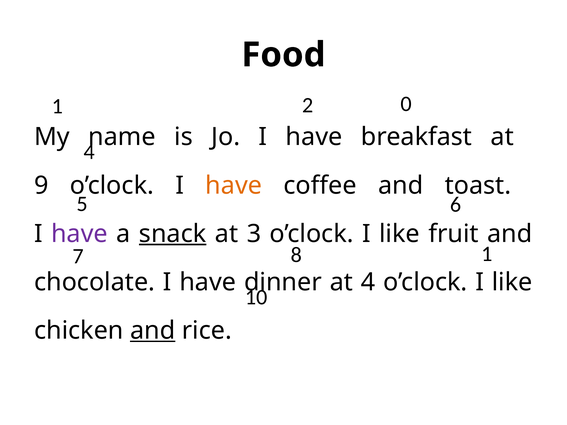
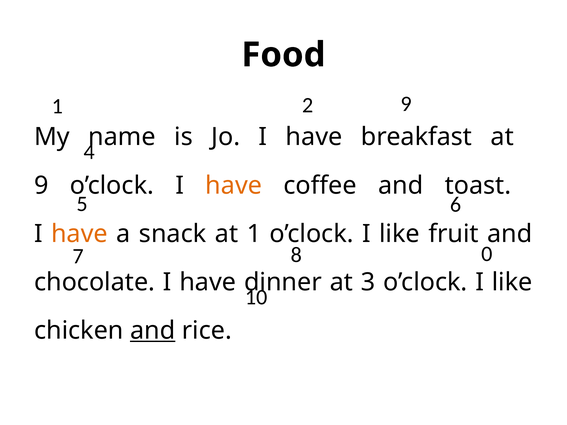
2 0: 0 -> 9
have at (79, 234) colour: purple -> orange
snack underline: present -> none
at 3: 3 -> 1
8 1: 1 -> 0
at 4: 4 -> 3
